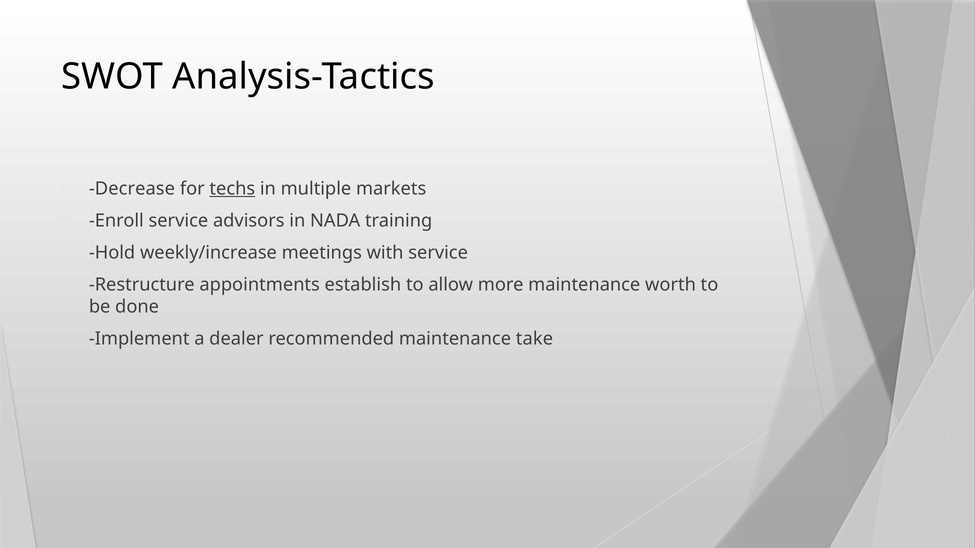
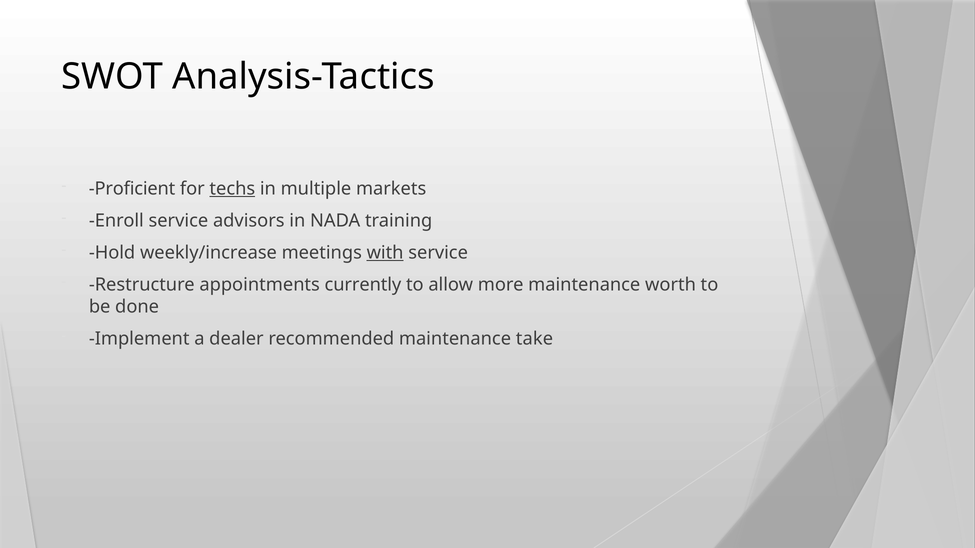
Decrease: Decrease -> Proficient
with underline: none -> present
establish: establish -> currently
